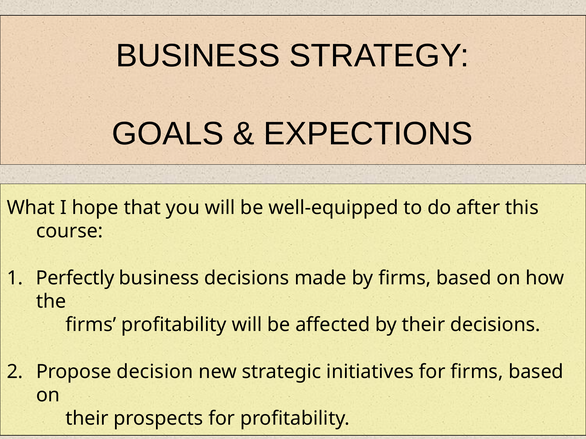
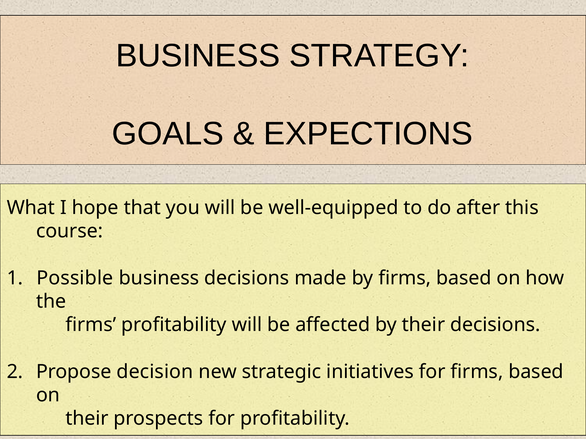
Perfectly: Perfectly -> Possible
